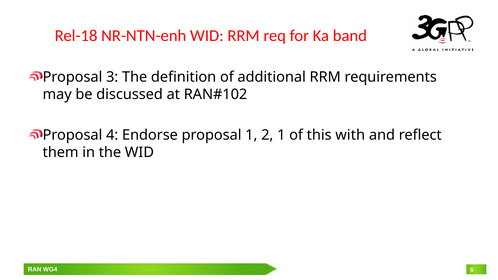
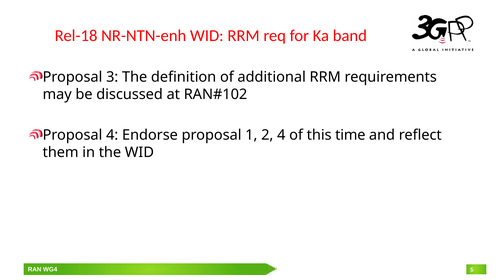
2 1: 1 -> 4
with: with -> time
